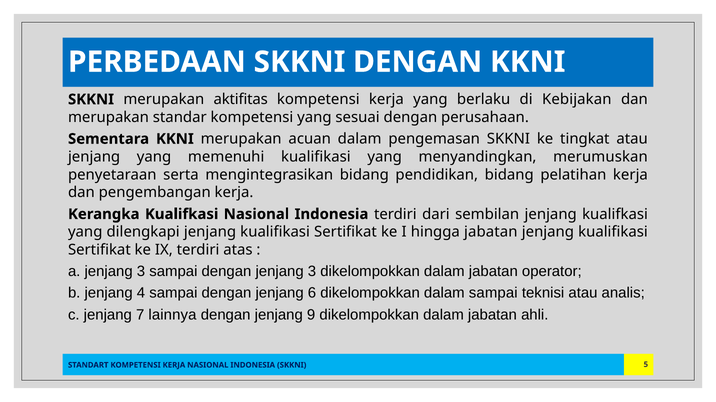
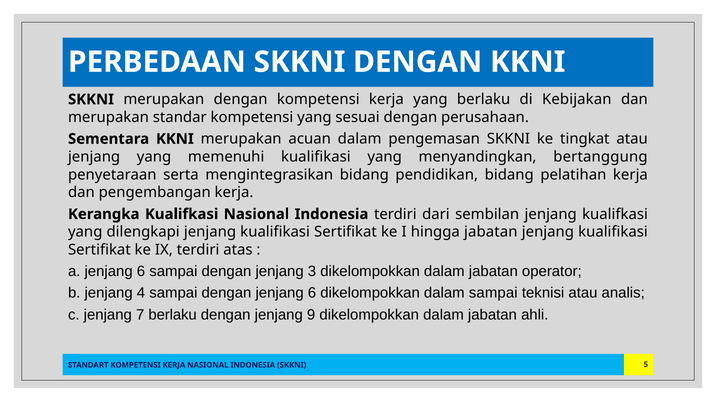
merupakan aktifitas: aktifitas -> dengan
merumuskan: merumuskan -> bertanggung
a jenjang 3: 3 -> 6
7 lainnya: lainnya -> berlaku
